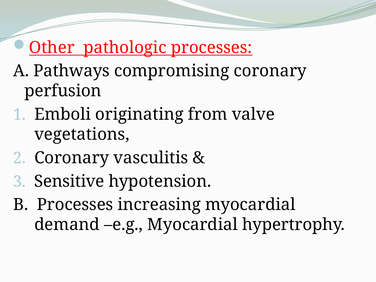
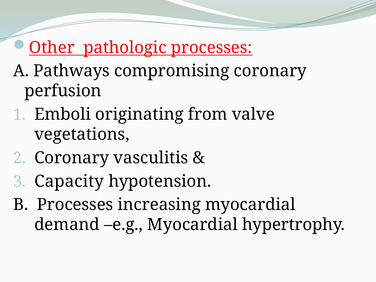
Sensitive: Sensitive -> Capacity
